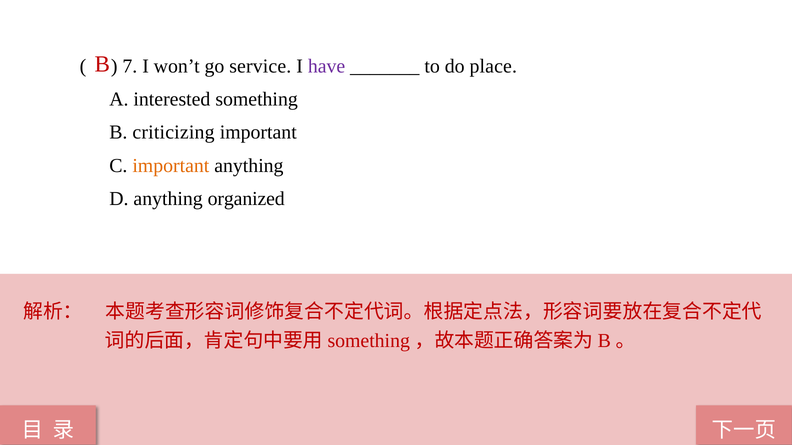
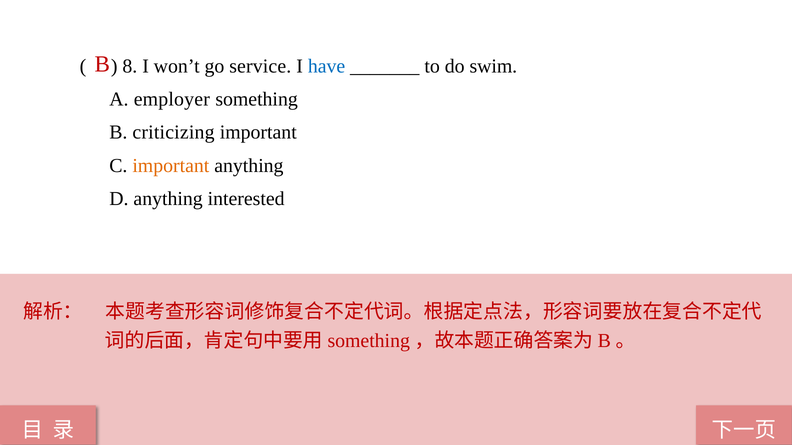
7: 7 -> 8
have colour: purple -> blue
place: place -> swim
interested: interested -> employer
organized: organized -> interested
